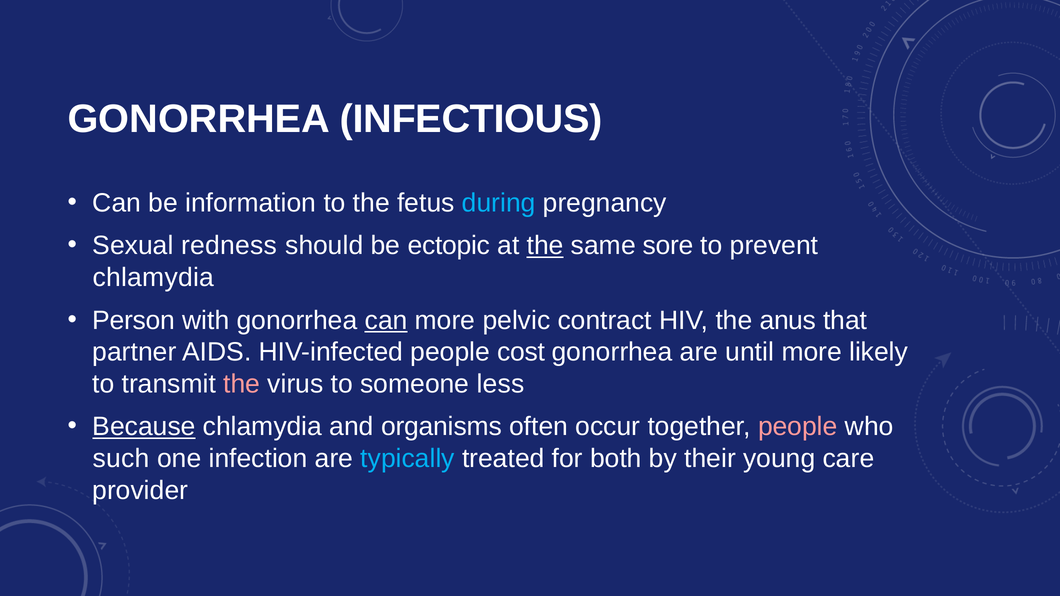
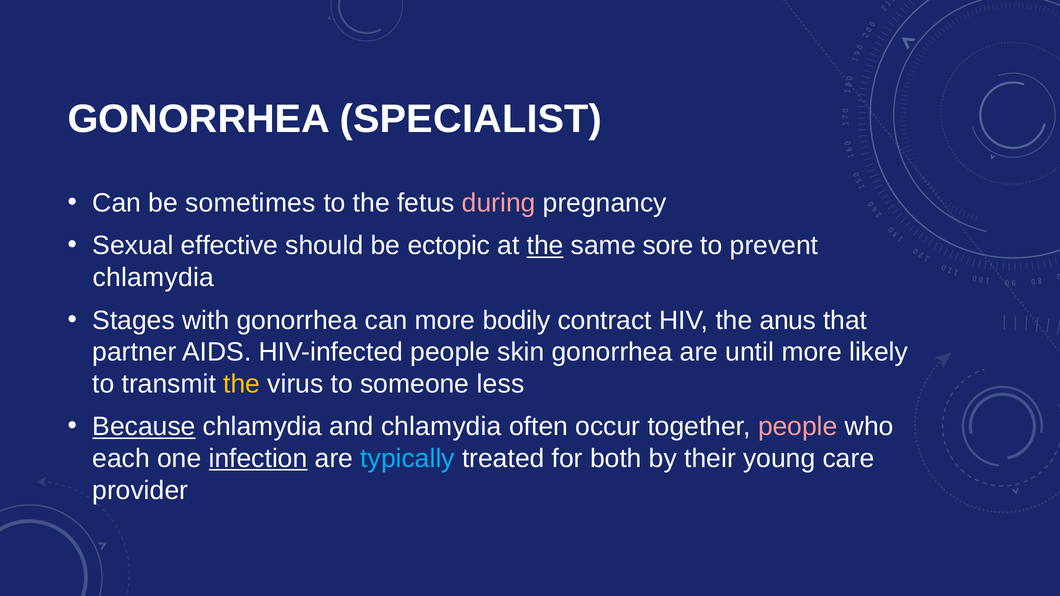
INFECTIOUS: INFECTIOUS -> SPECIALIST
information: information -> sometimes
during colour: light blue -> pink
redness: redness -> effective
Person: Person -> Stages
can at (386, 320) underline: present -> none
pelvic: pelvic -> bodily
cost: cost -> skin
the at (242, 384) colour: pink -> yellow
and organisms: organisms -> chlamydia
such: such -> each
infection underline: none -> present
